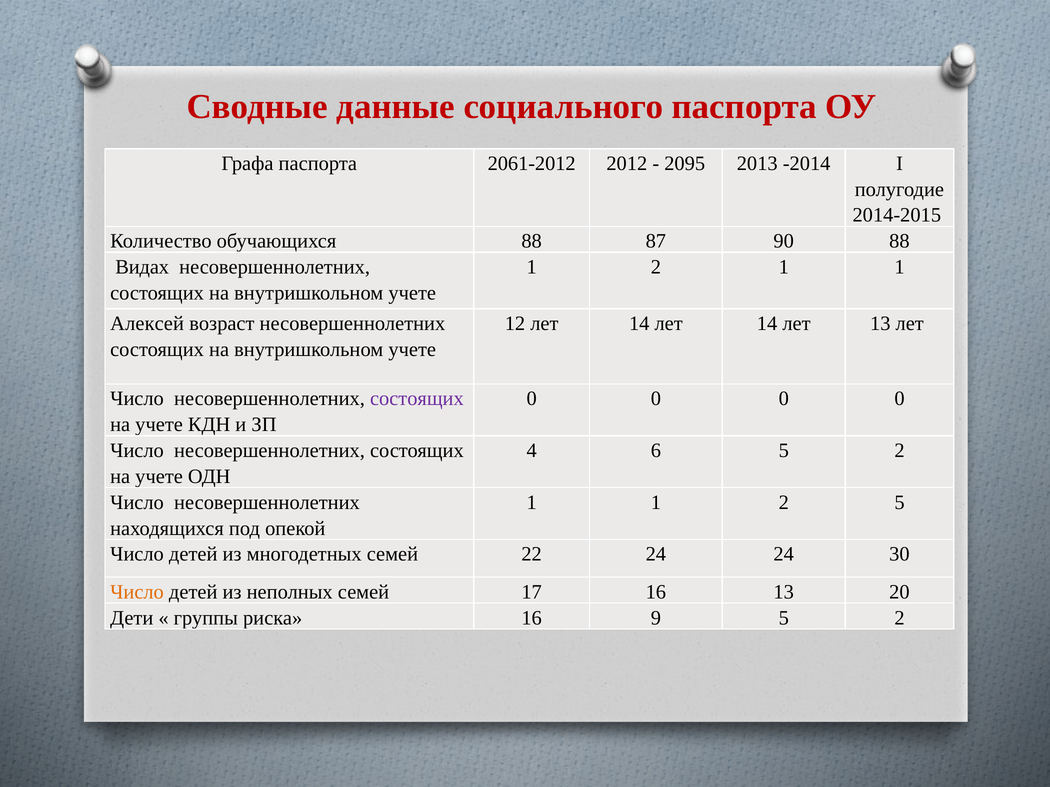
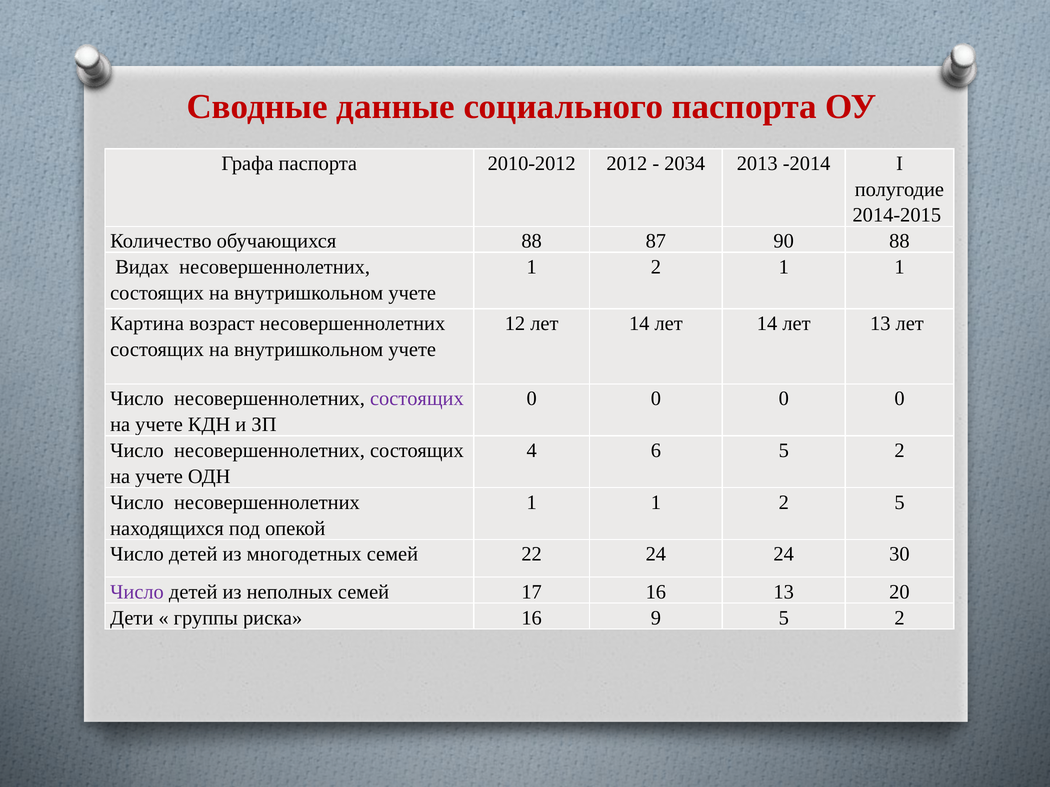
2061-2012: 2061-2012 -> 2010-2012
2095: 2095 -> 2034
Алексей: Алексей -> Картина
Число at (137, 592) colour: orange -> purple
